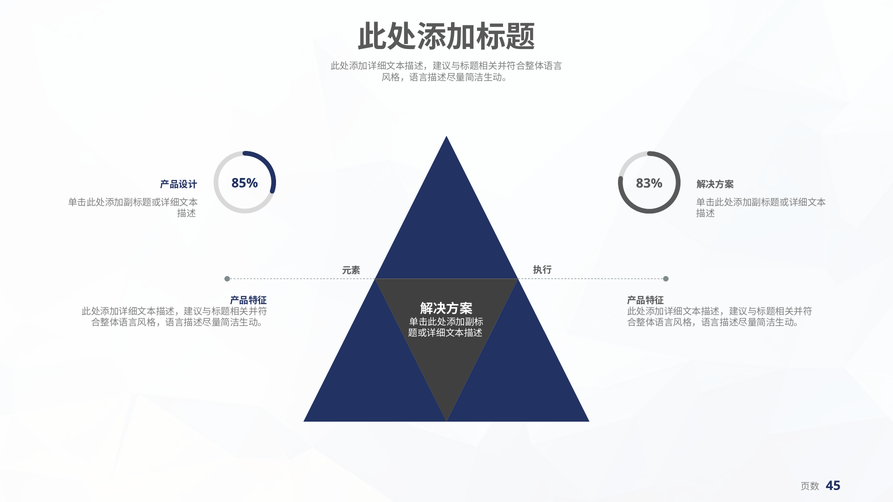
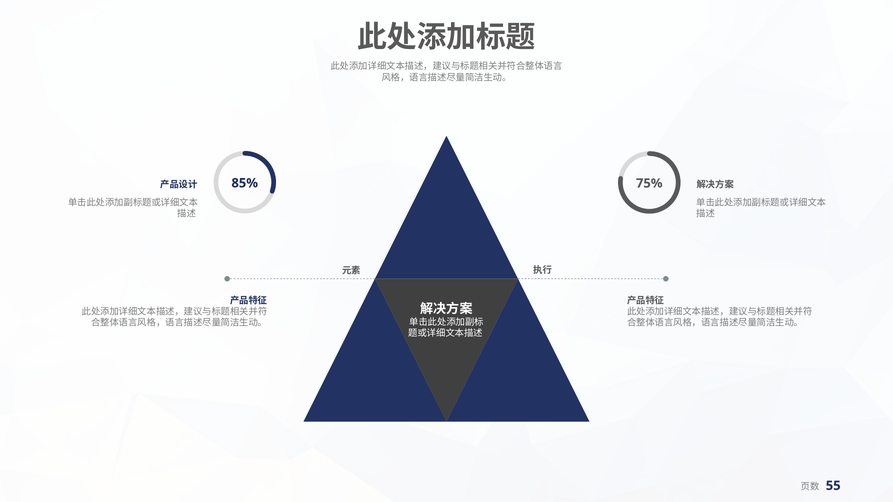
83%: 83% -> 75%
45: 45 -> 55
